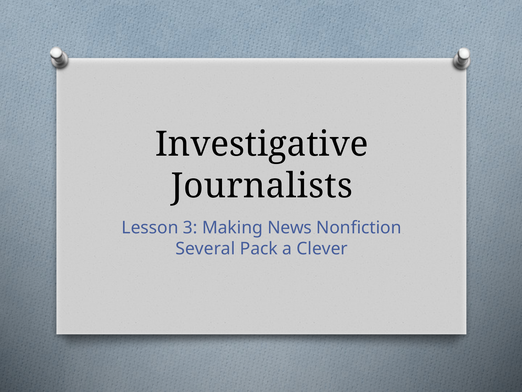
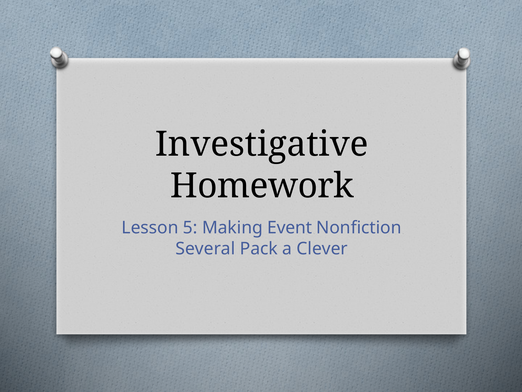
Journalists: Journalists -> Homework
3: 3 -> 5
News: News -> Event
